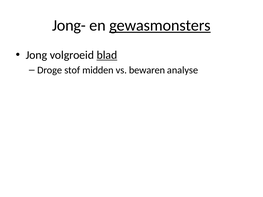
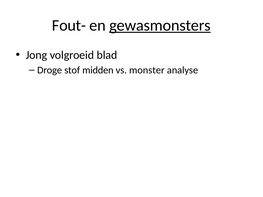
Jong-: Jong- -> Fout-
blad underline: present -> none
bewaren: bewaren -> monster
